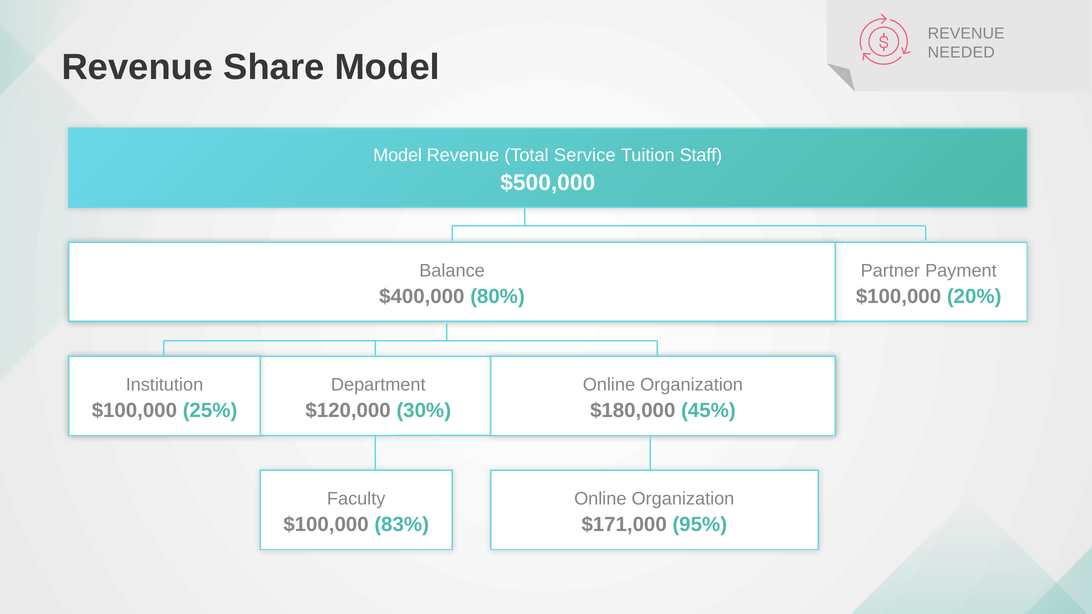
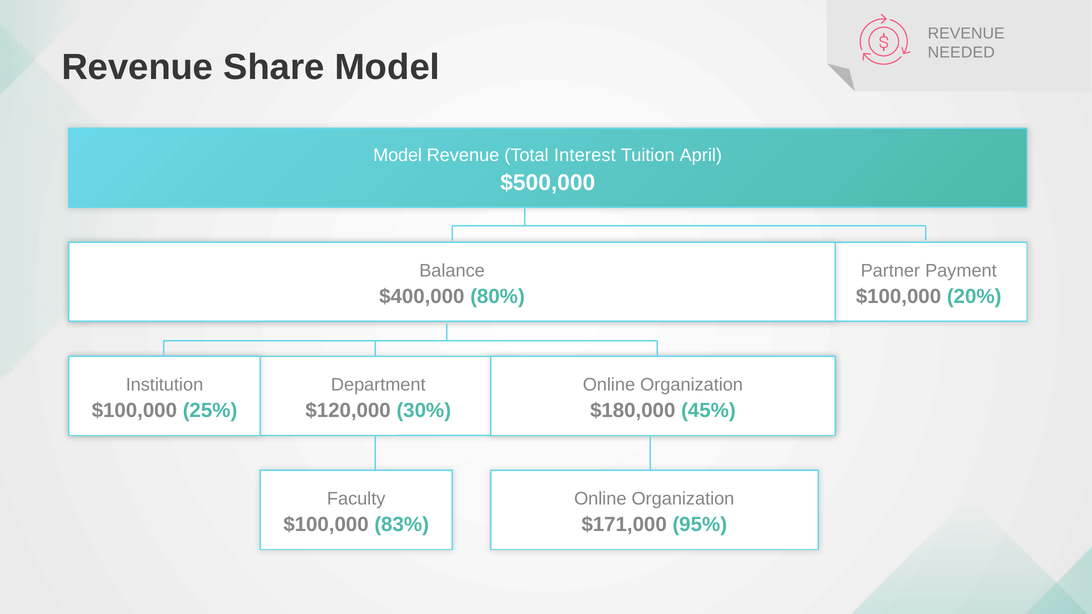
Service: Service -> Interest
Staff: Staff -> April
